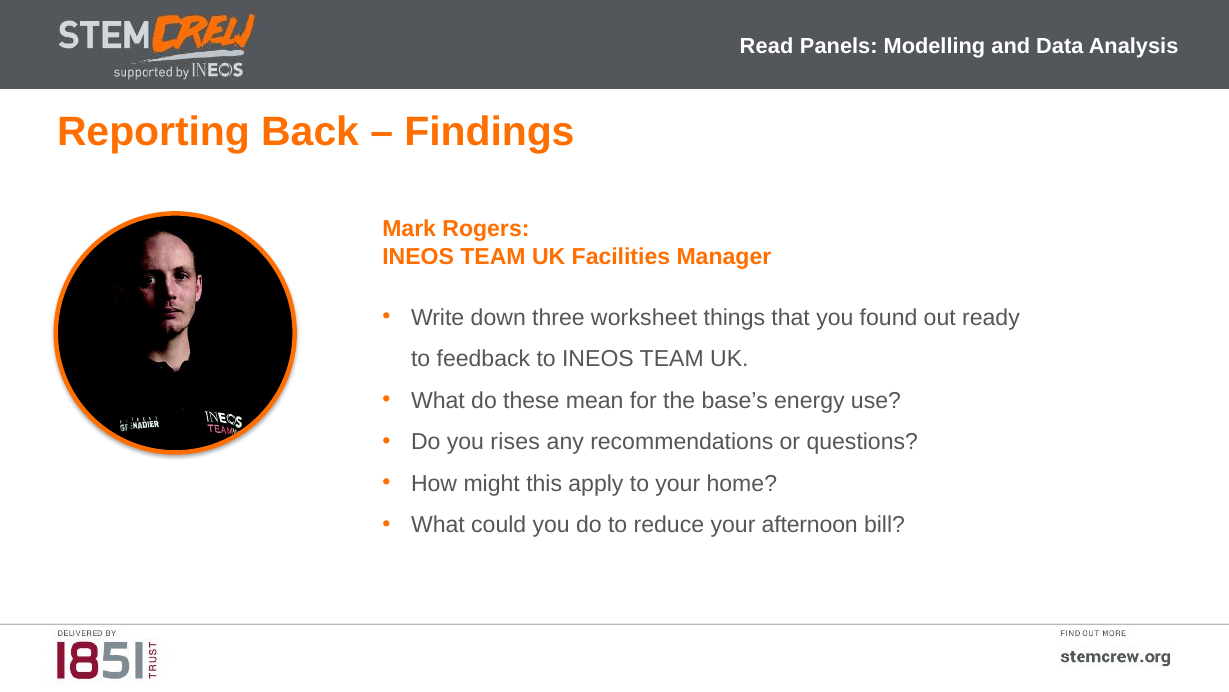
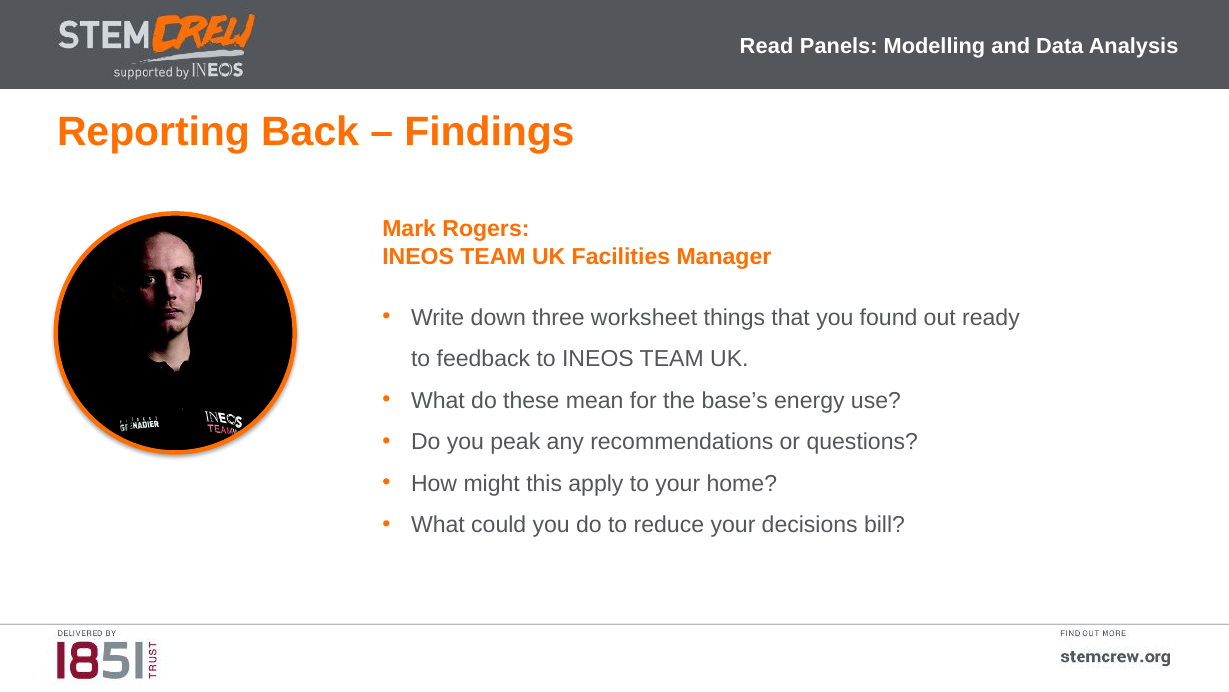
rises: rises -> peak
afternoon: afternoon -> decisions
